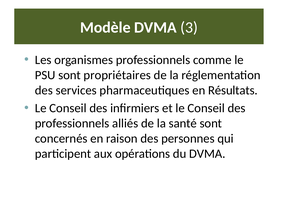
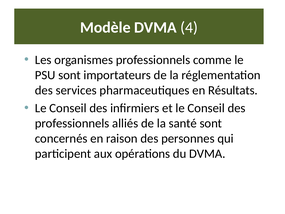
3: 3 -> 4
propriétaires: propriétaires -> importateurs
